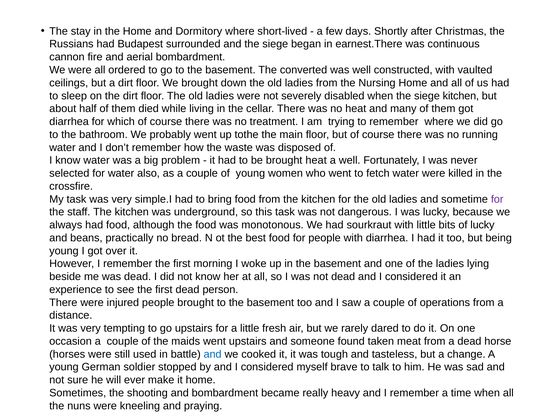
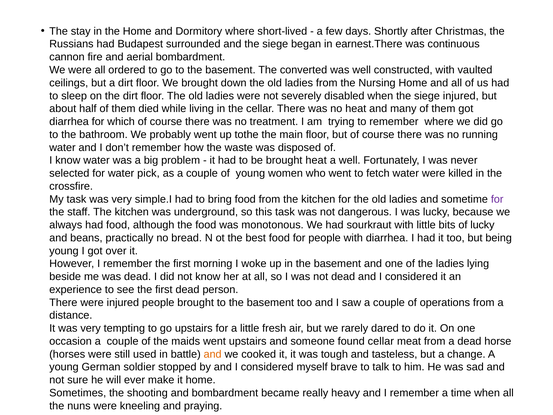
siege kitchen: kitchen -> injured
also: also -> pick
found taken: taken -> cellar
and at (213, 354) colour: blue -> orange
